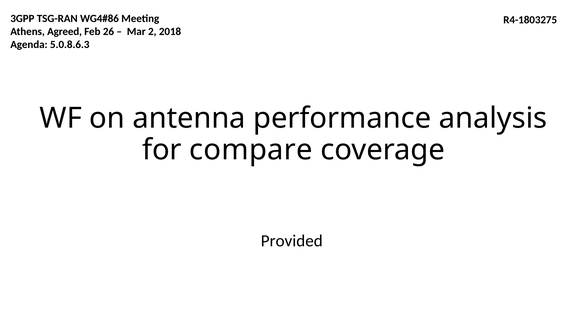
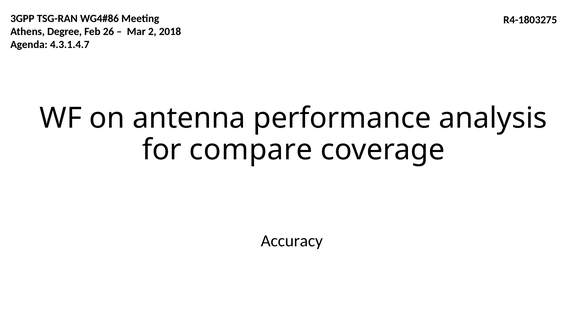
Agreed: Agreed -> Degree
5.0.8.6.3: 5.0.8.6.3 -> 4.3.1.4.7
Provided: Provided -> Accuracy
